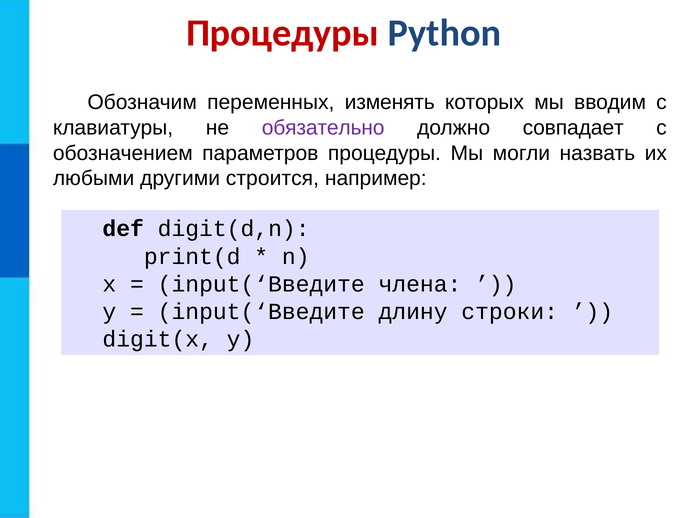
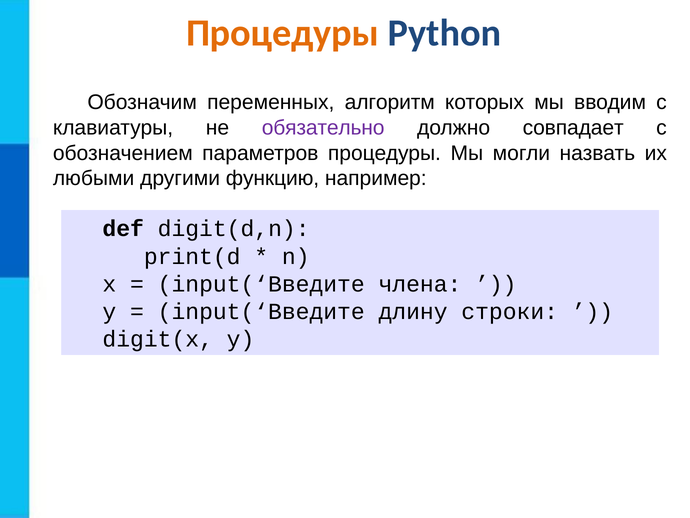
Процедуры at (282, 33) colour: red -> orange
изменять: изменять -> алгоритм
строится: строится -> функцию
